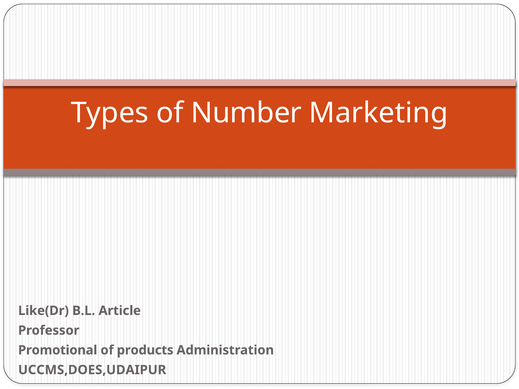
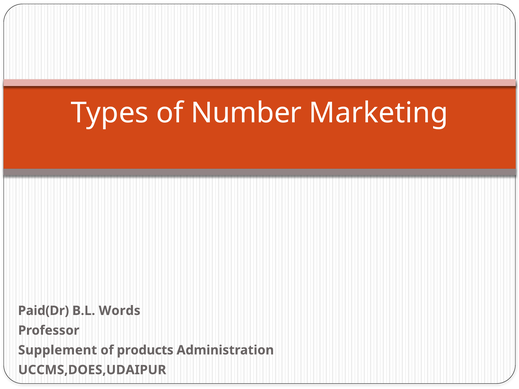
Like(Dr: Like(Dr -> Paid(Dr
Article: Article -> Words
Promotional: Promotional -> Supplement
